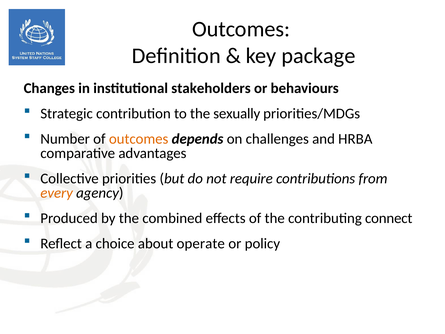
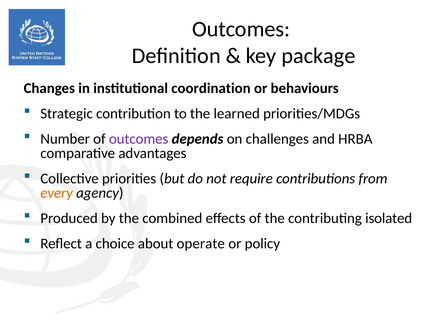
stakeholders: stakeholders -> coordination
sexually: sexually -> learned
outcomes at (139, 139) colour: orange -> purple
connect: connect -> isolated
